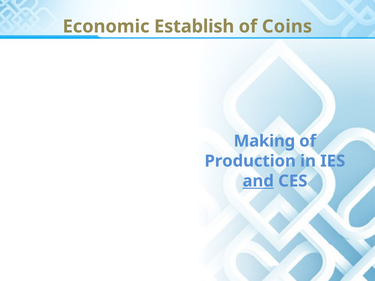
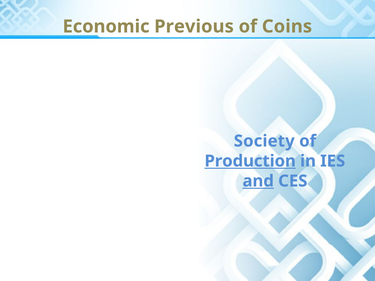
Establish: Establish -> Previous
Making: Making -> Society
Production underline: none -> present
